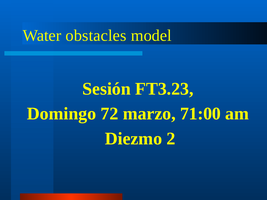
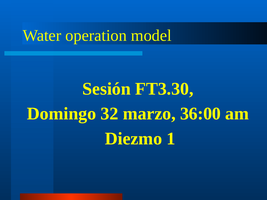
obstacles: obstacles -> operation
FT3.23: FT3.23 -> FT3.30
72: 72 -> 32
71:00: 71:00 -> 36:00
2: 2 -> 1
